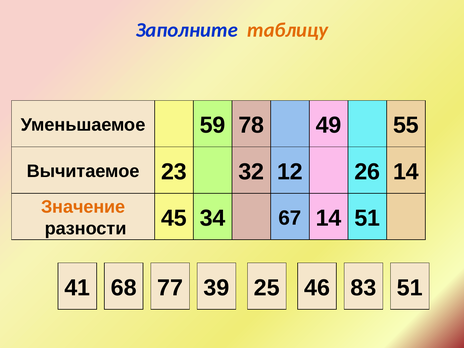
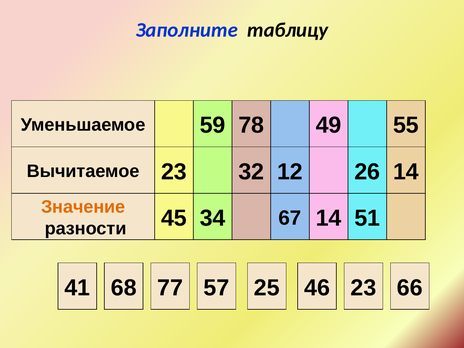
таблицу colour: orange -> black
39: 39 -> 57
41 83: 83 -> 23
68 51: 51 -> 66
